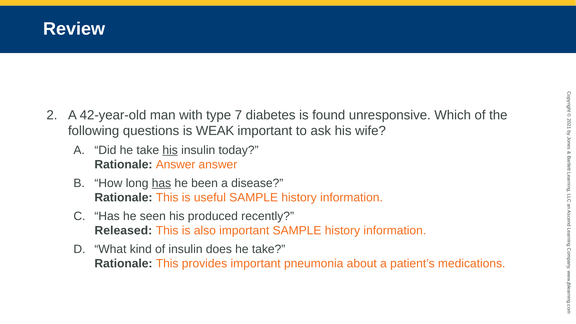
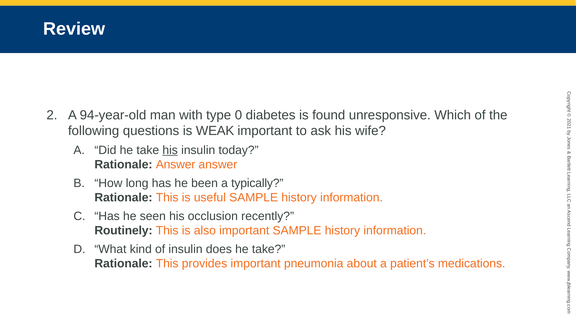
42-year-old: 42-year-old -> 94-year-old
type 7: 7 -> 0
has at (161, 183) underline: present -> none
disease: disease -> typically
produced: produced -> occlusion
Released: Released -> Routinely
